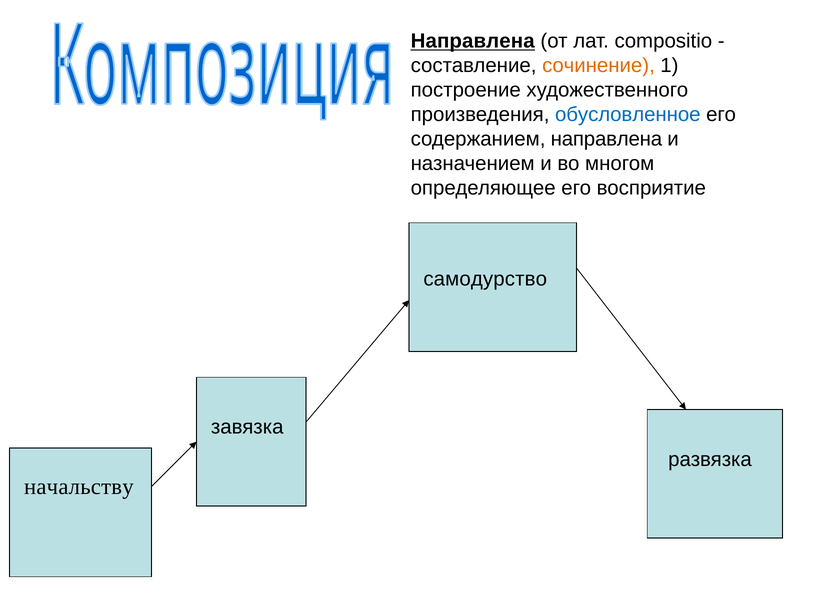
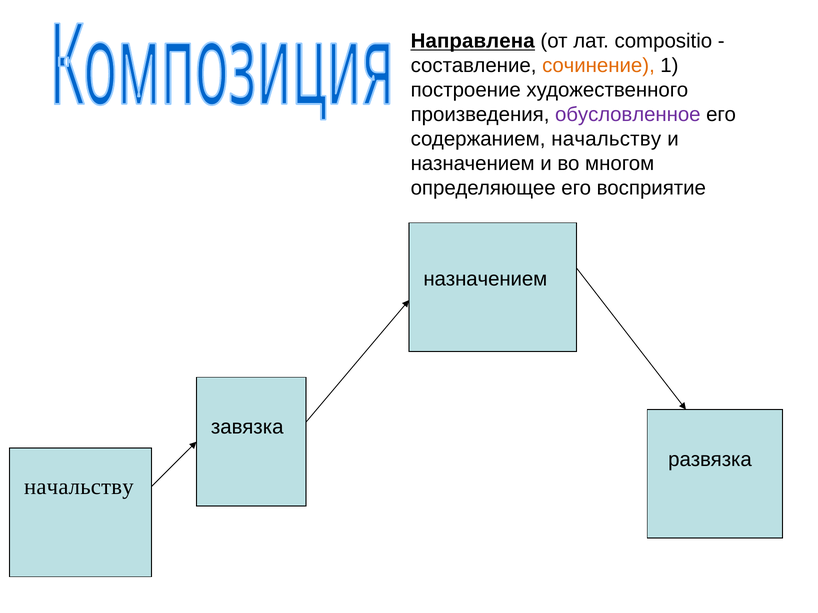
обусловленное colour: blue -> purple
содержанием направлена: направлена -> начальству
самодурство at (485, 279): самодурство -> назначением
